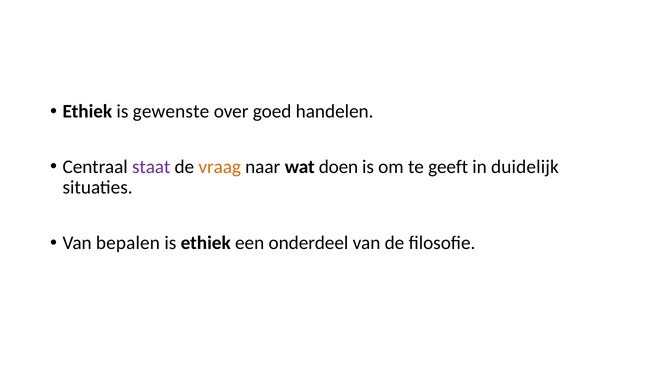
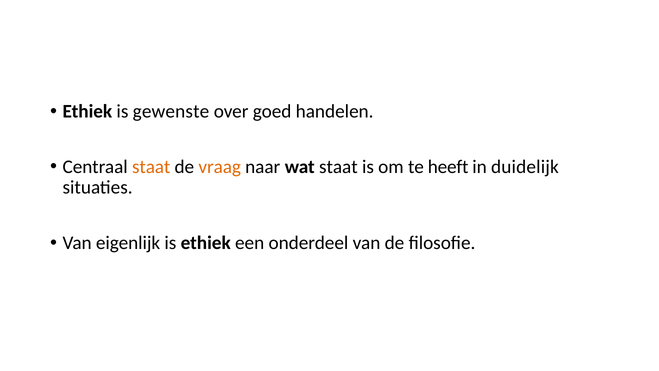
staat at (151, 167) colour: purple -> orange
wat doen: doen -> staat
geeft: geeft -> heeft
bepalen: bepalen -> eigenlijk
